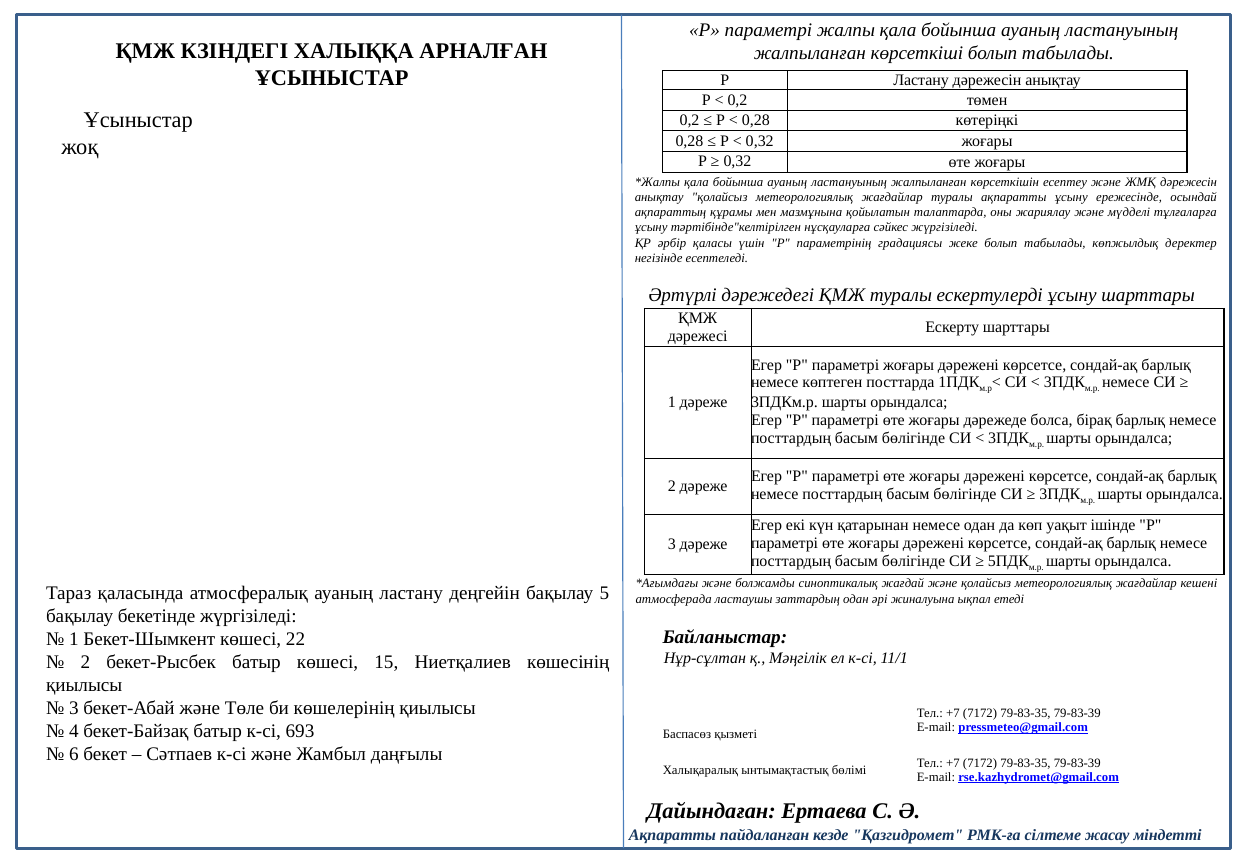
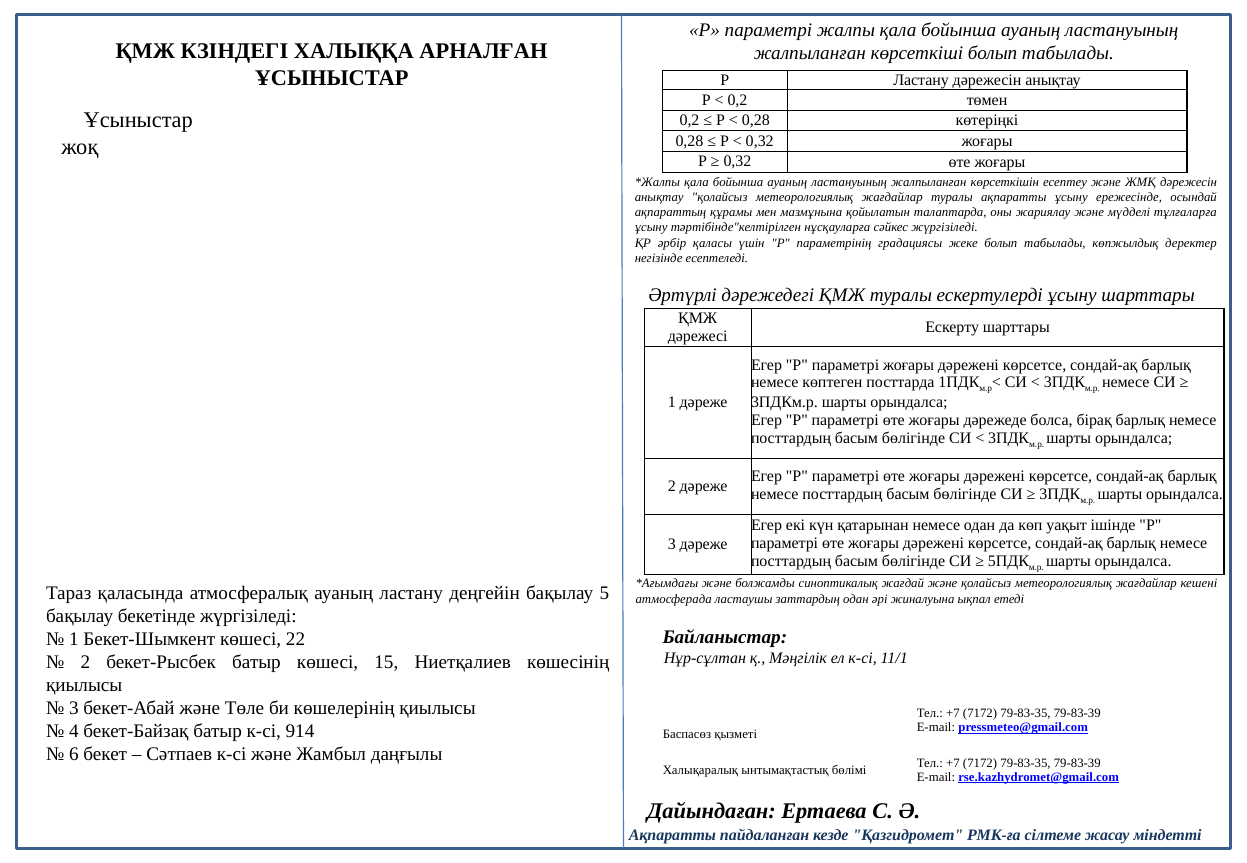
693: 693 -> 914
